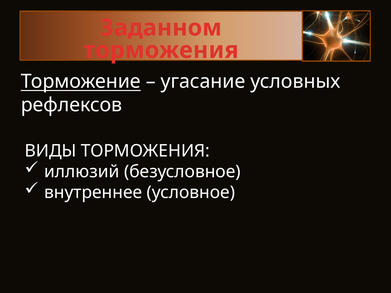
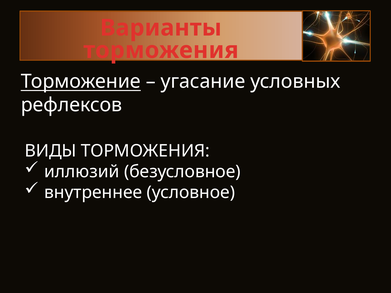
Заданном: Заданном -> Варианты
